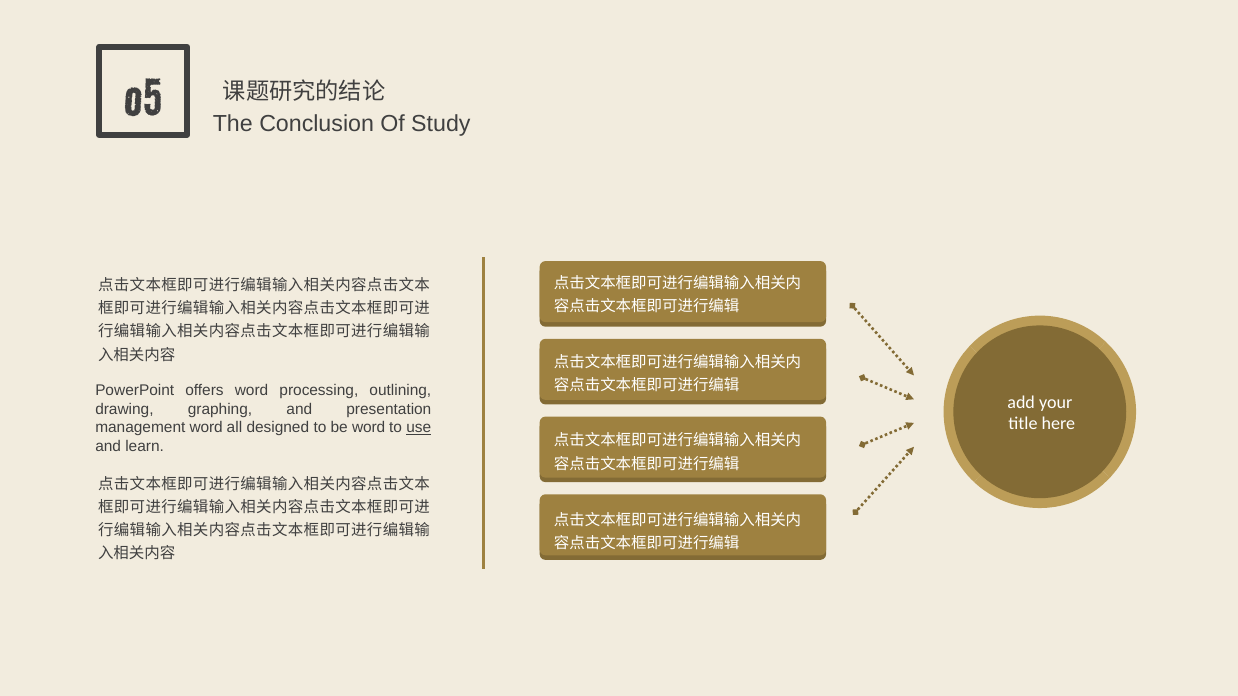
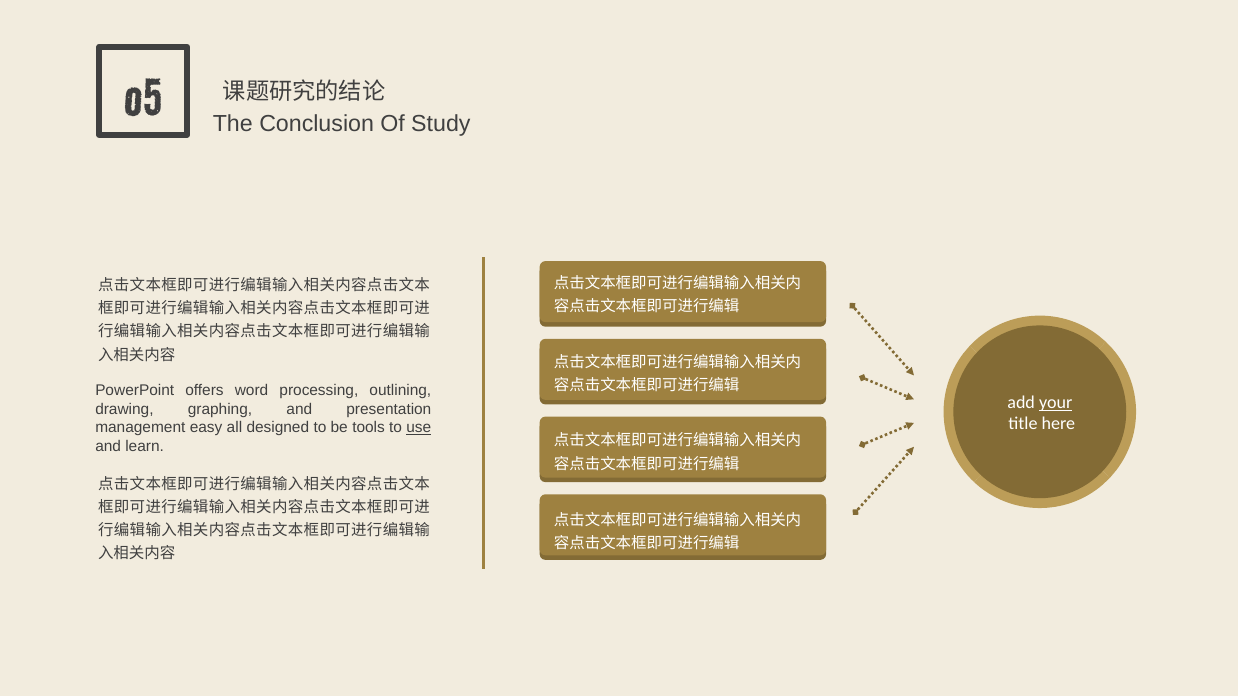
your underline: none -> present
management word: word -> easy
be word: word -> tools
